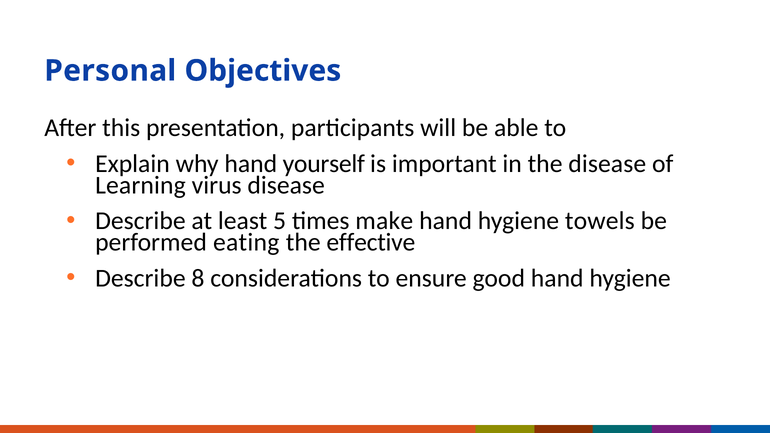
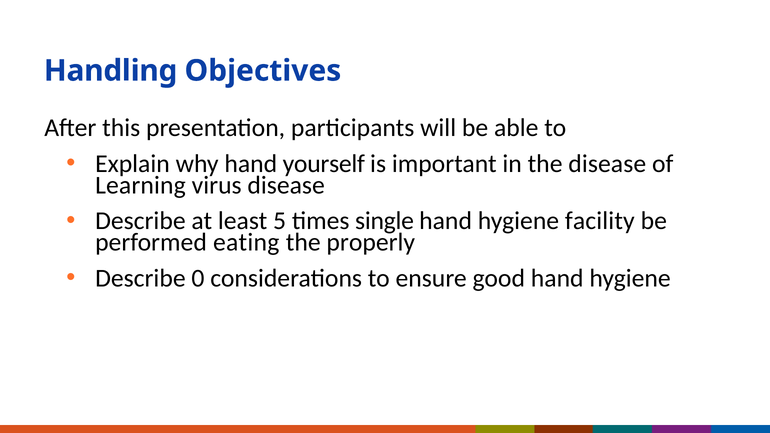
Personal: Personal -> Handling
make: make -> single
towels: towels -> facility
effective: effective -> properly
8: 8 -> 0
